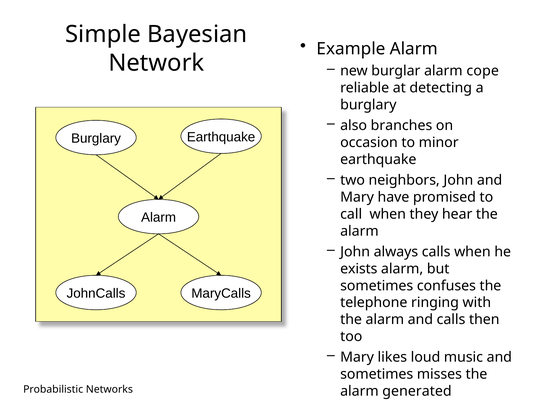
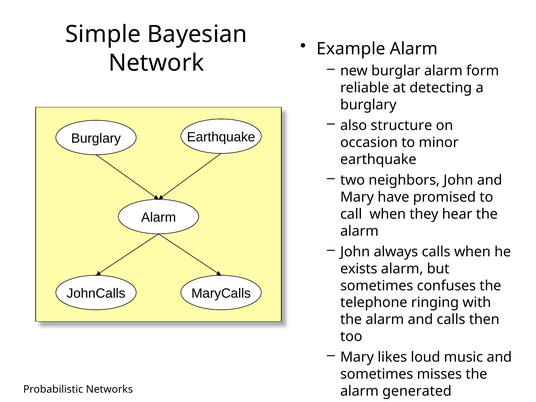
cope: cope -> form
branches: branches -> structure
